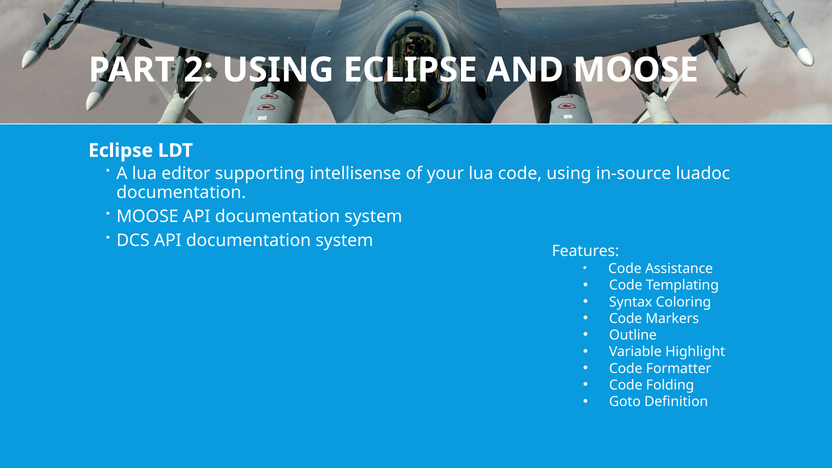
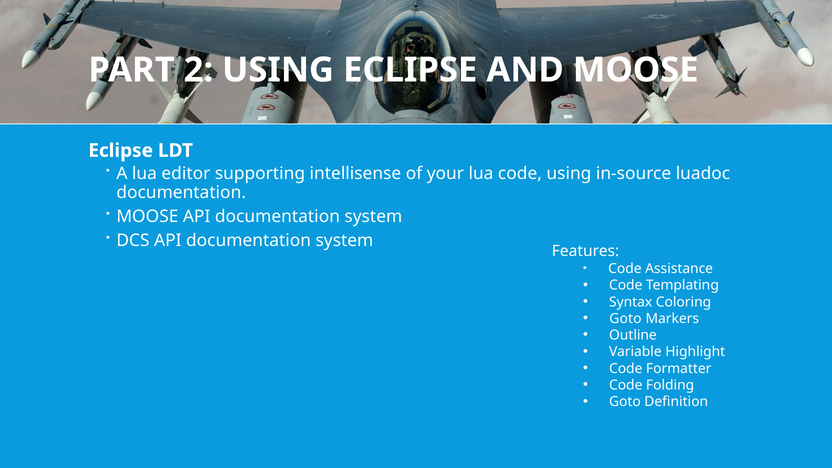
Code at (626, 319): Code -> Goto
